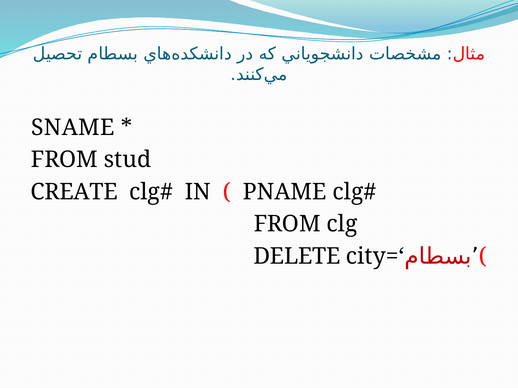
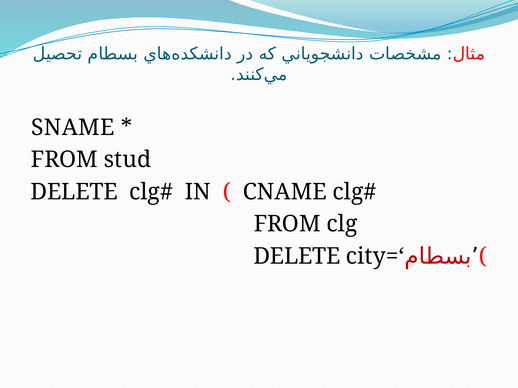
CREATE at (74, 192): CREATE -> DELETE
PNAME: PNAME -> CNAME
